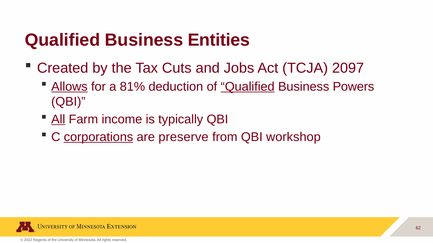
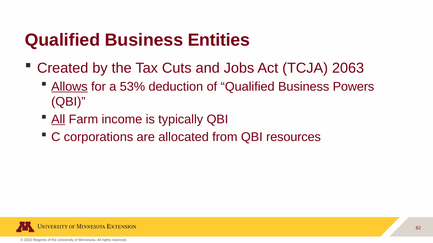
2097: 2097 -> 2063
81%: 81% -> 53%
Qualified at (248, 87) underline: present -> none
corporations underline: present -> none
preserve: preserve -> allocated
workshop: workshop -> resources
